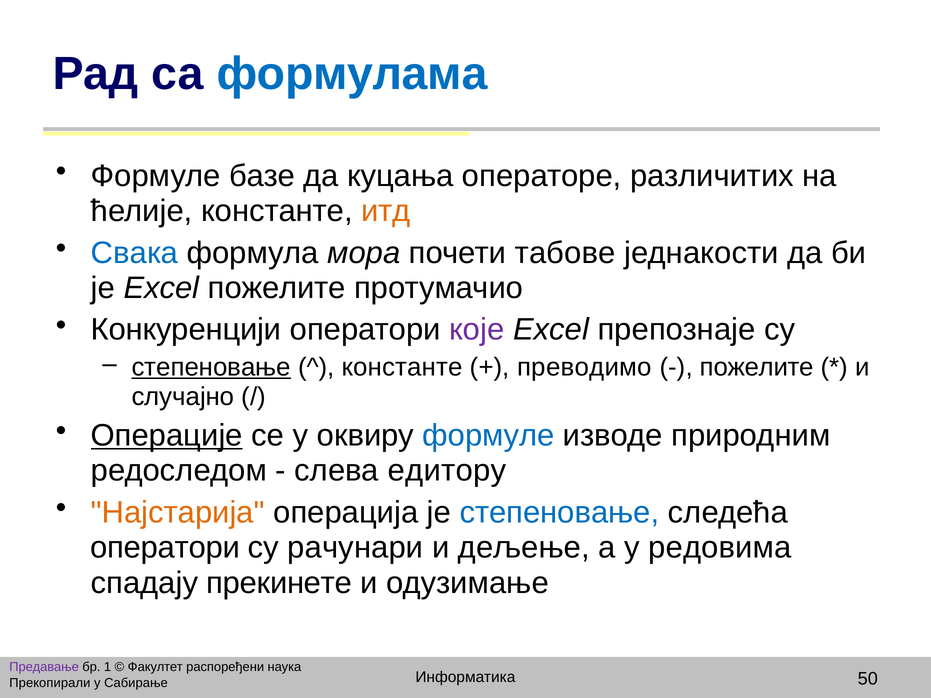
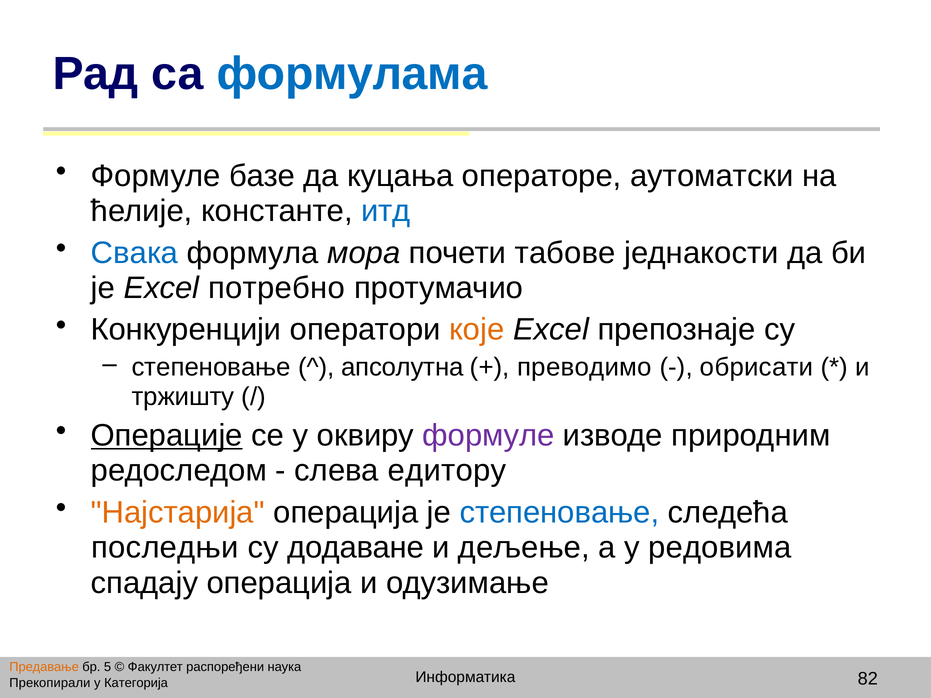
различитих: различитих -> аутоматски
итд colour: orange -> blue
Excel пожелите: пожелите -> потребно
које colour: purple -> orange
степеновање at (211, 367) underline: present -> none
константе at (402, 367): константе -> апсолутна
пожелите at (757, 367): пожелите -> обрисати
случајно: случајно -> тржишту
формуле at (488, 436) colour: blue -> purple
оператори at (165, 548): оператори -> последњи
рачунари: рачунари -> додаване
спадају прекинете: прекинете -> операција
Предавање colour: purple -> orange
1: 1 -> 5
50: 50 -> 82
Сабирање: Сабирање -> Категорија
